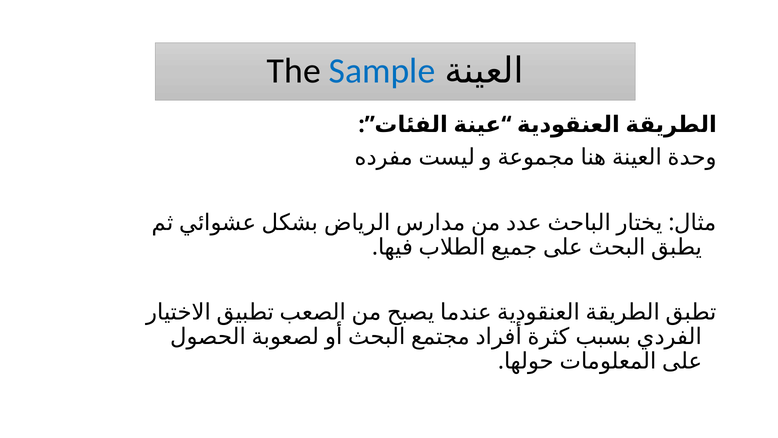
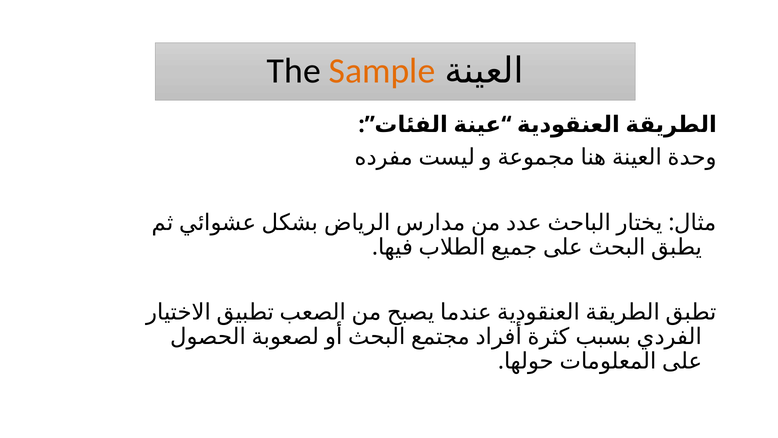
Sample colour: blue -> orange
